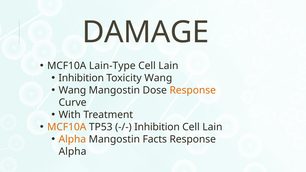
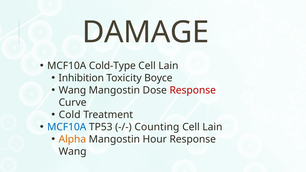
Lain-Type: Lain-Type -> Cold-Type
Toxicity Wang: Wang -> Boyce
Response at (193, 90) colour: orange -> red
With: With -> Cold
MCF10A at (67, 127) colour: orange -> blue
Inhibition at (157, 127): Inhibition -> Counting
Facts: Facts -> Hour
Alpha at (73, 152): Alpha -> Wang
